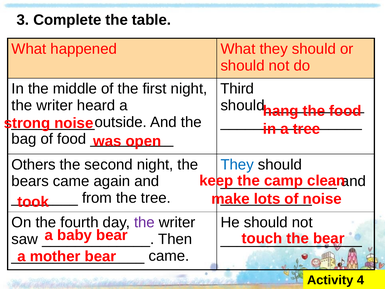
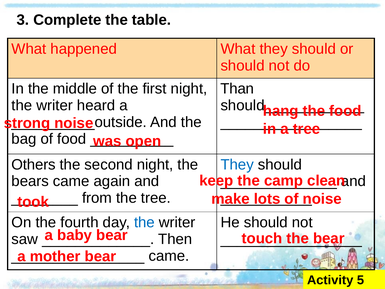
Third: Third -> Than
the at (144, 222) colour: purple -> blue
4: 4 -> 5
